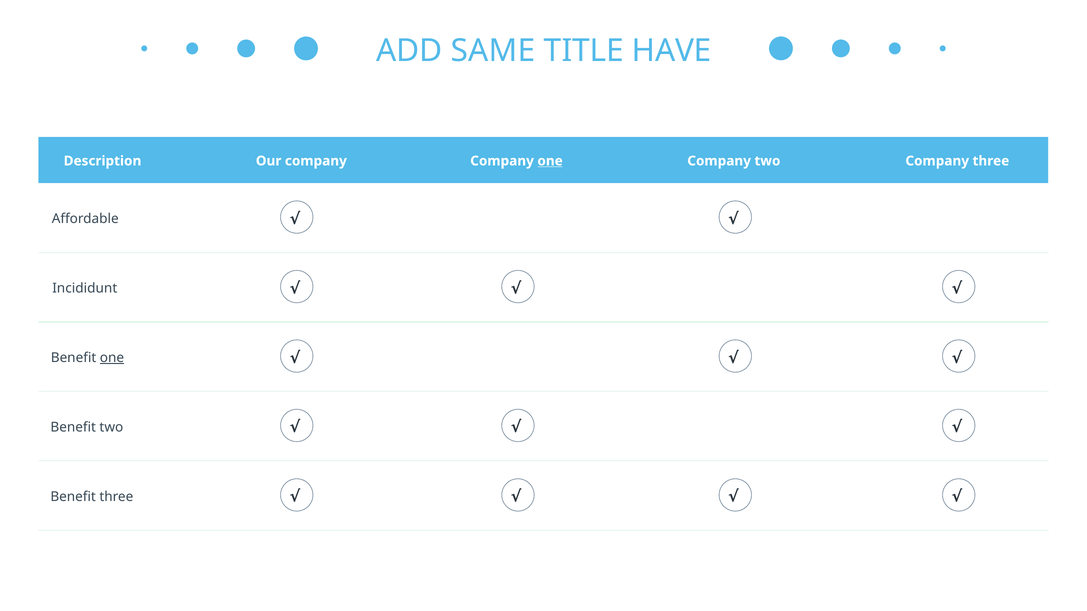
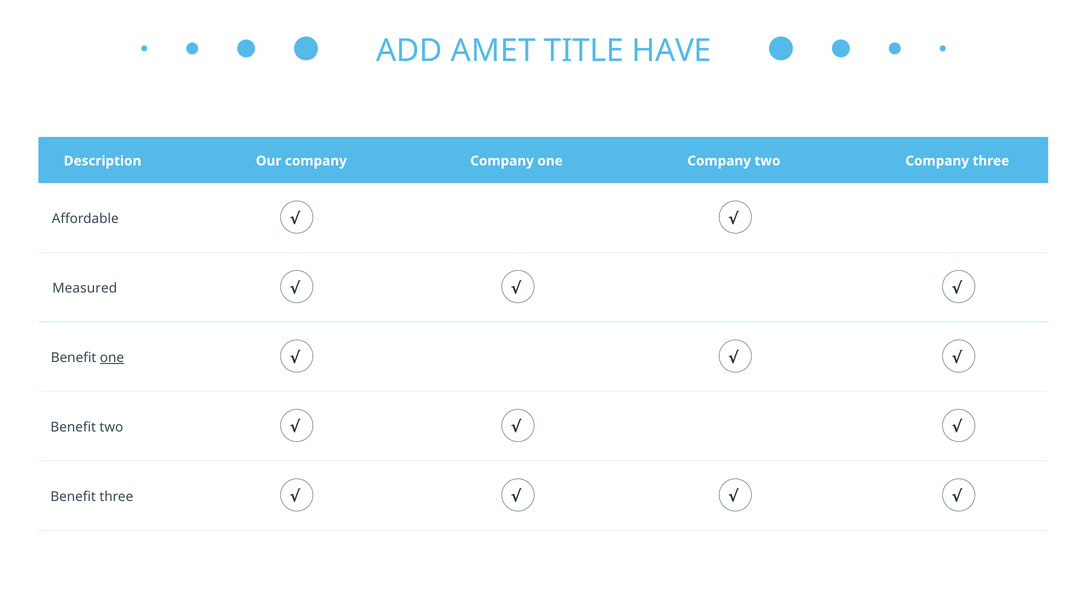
SAME: SAME -> AMET
one at (550, 161) underline: present -> none
Incididunt: Incididunt -> Measured
